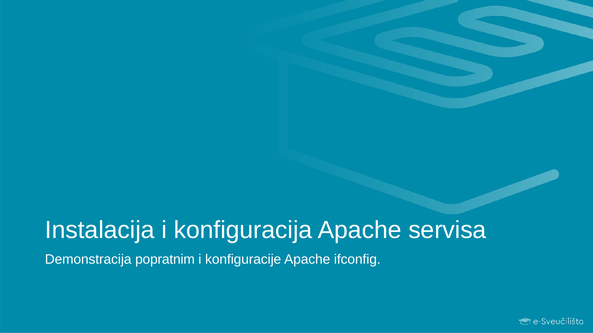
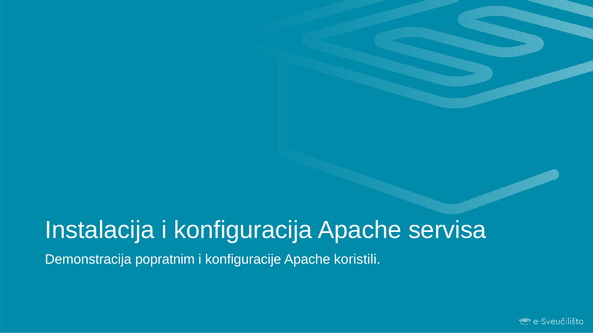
ifconfig: ifconfig -> koristili
